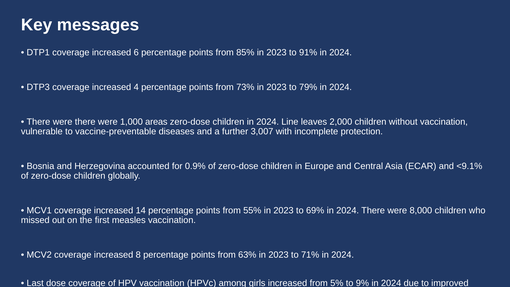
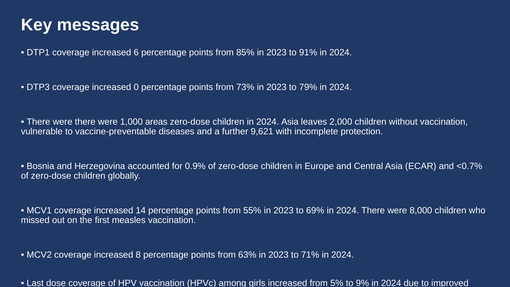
4: 4 -> 0
2024 Line: Line -> Asia
3,007: 3,007 -> 9,621
<9.1%: <9.1% -> <0.7%
